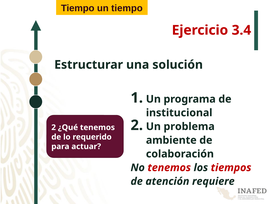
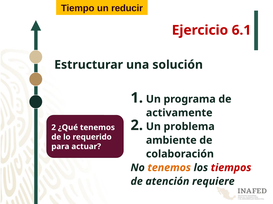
un tiempo: tiempo -> reducir
3.4: 3.4 -> 6.1
institucional: institucional -> activamente
tenemos at (169, 168) colour: red -> orange
